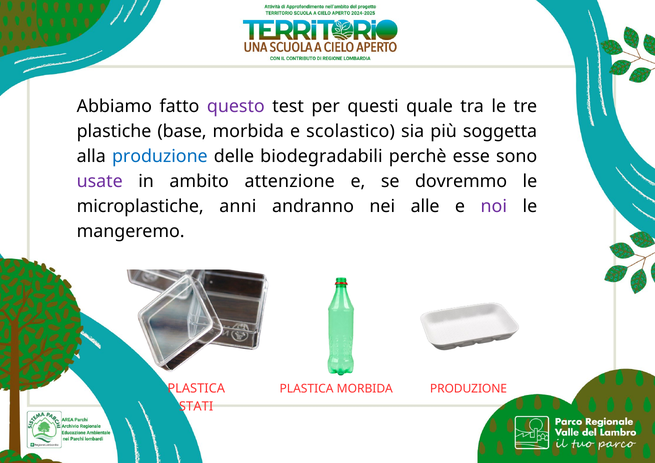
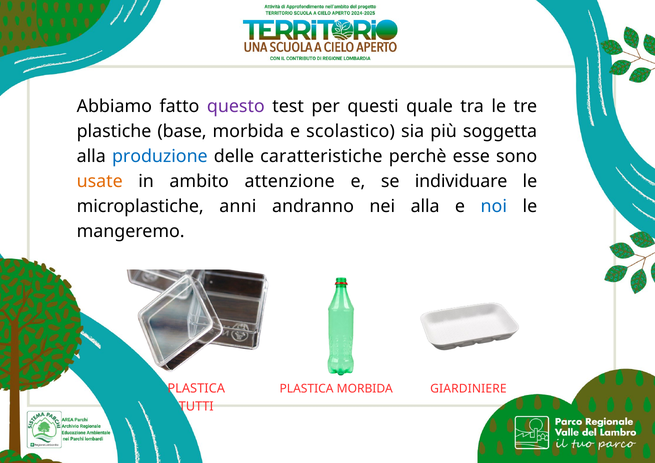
biodegradabili: biodegradabili -> caratteristiche
usate colour: purple -> orange
dovremmo: dovremmo -> individuare
nei alle: alle -> alla
noi colour: purple -> blue
MORBIDA PRODUZIONE: PRODUZIONE -> GIARDINIERE
STATI: STATI -> TUTTI
